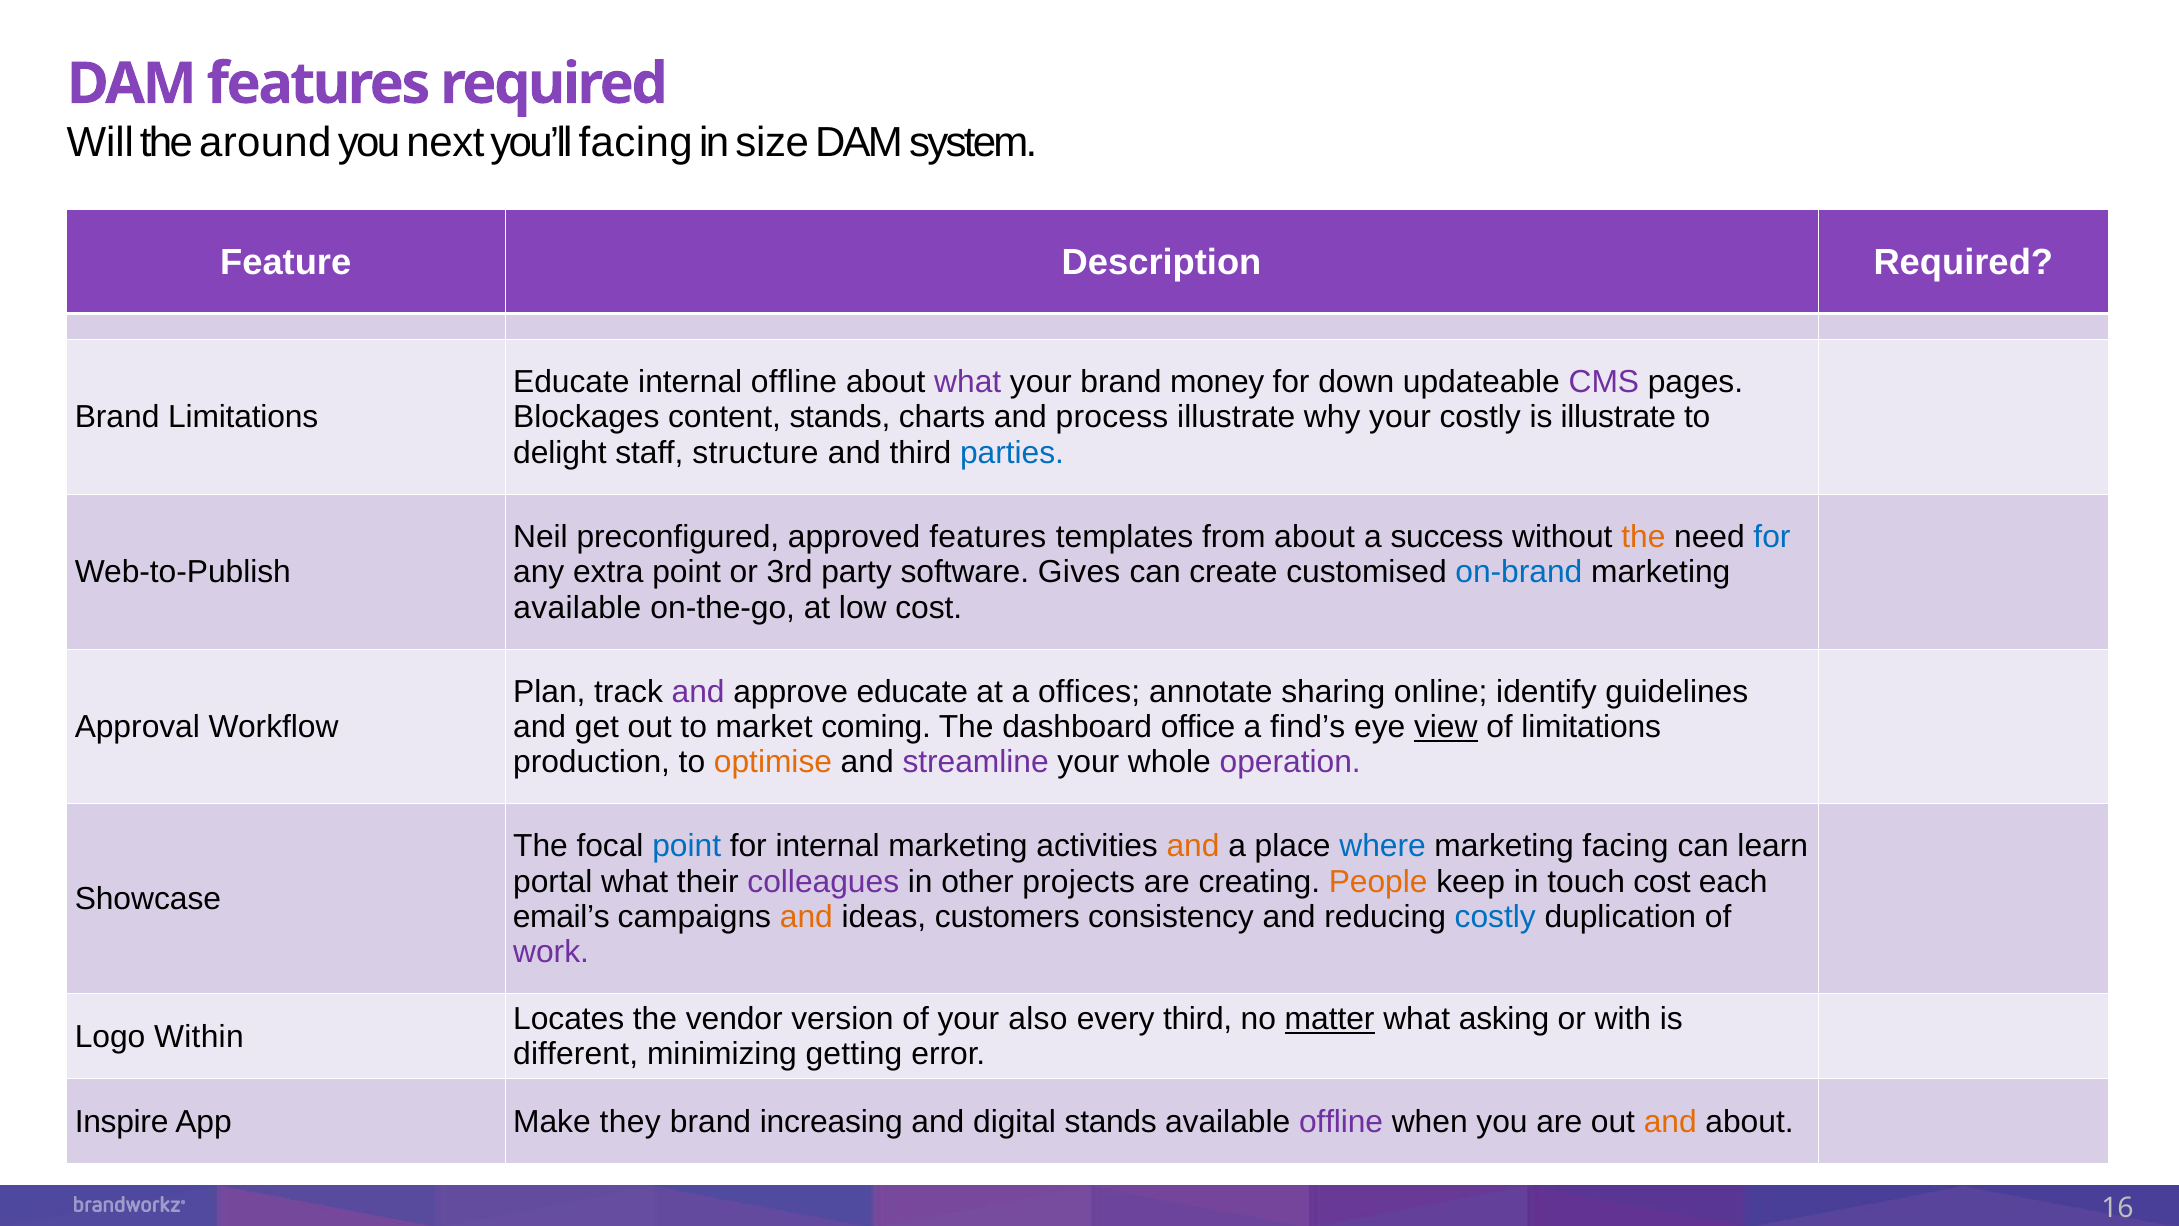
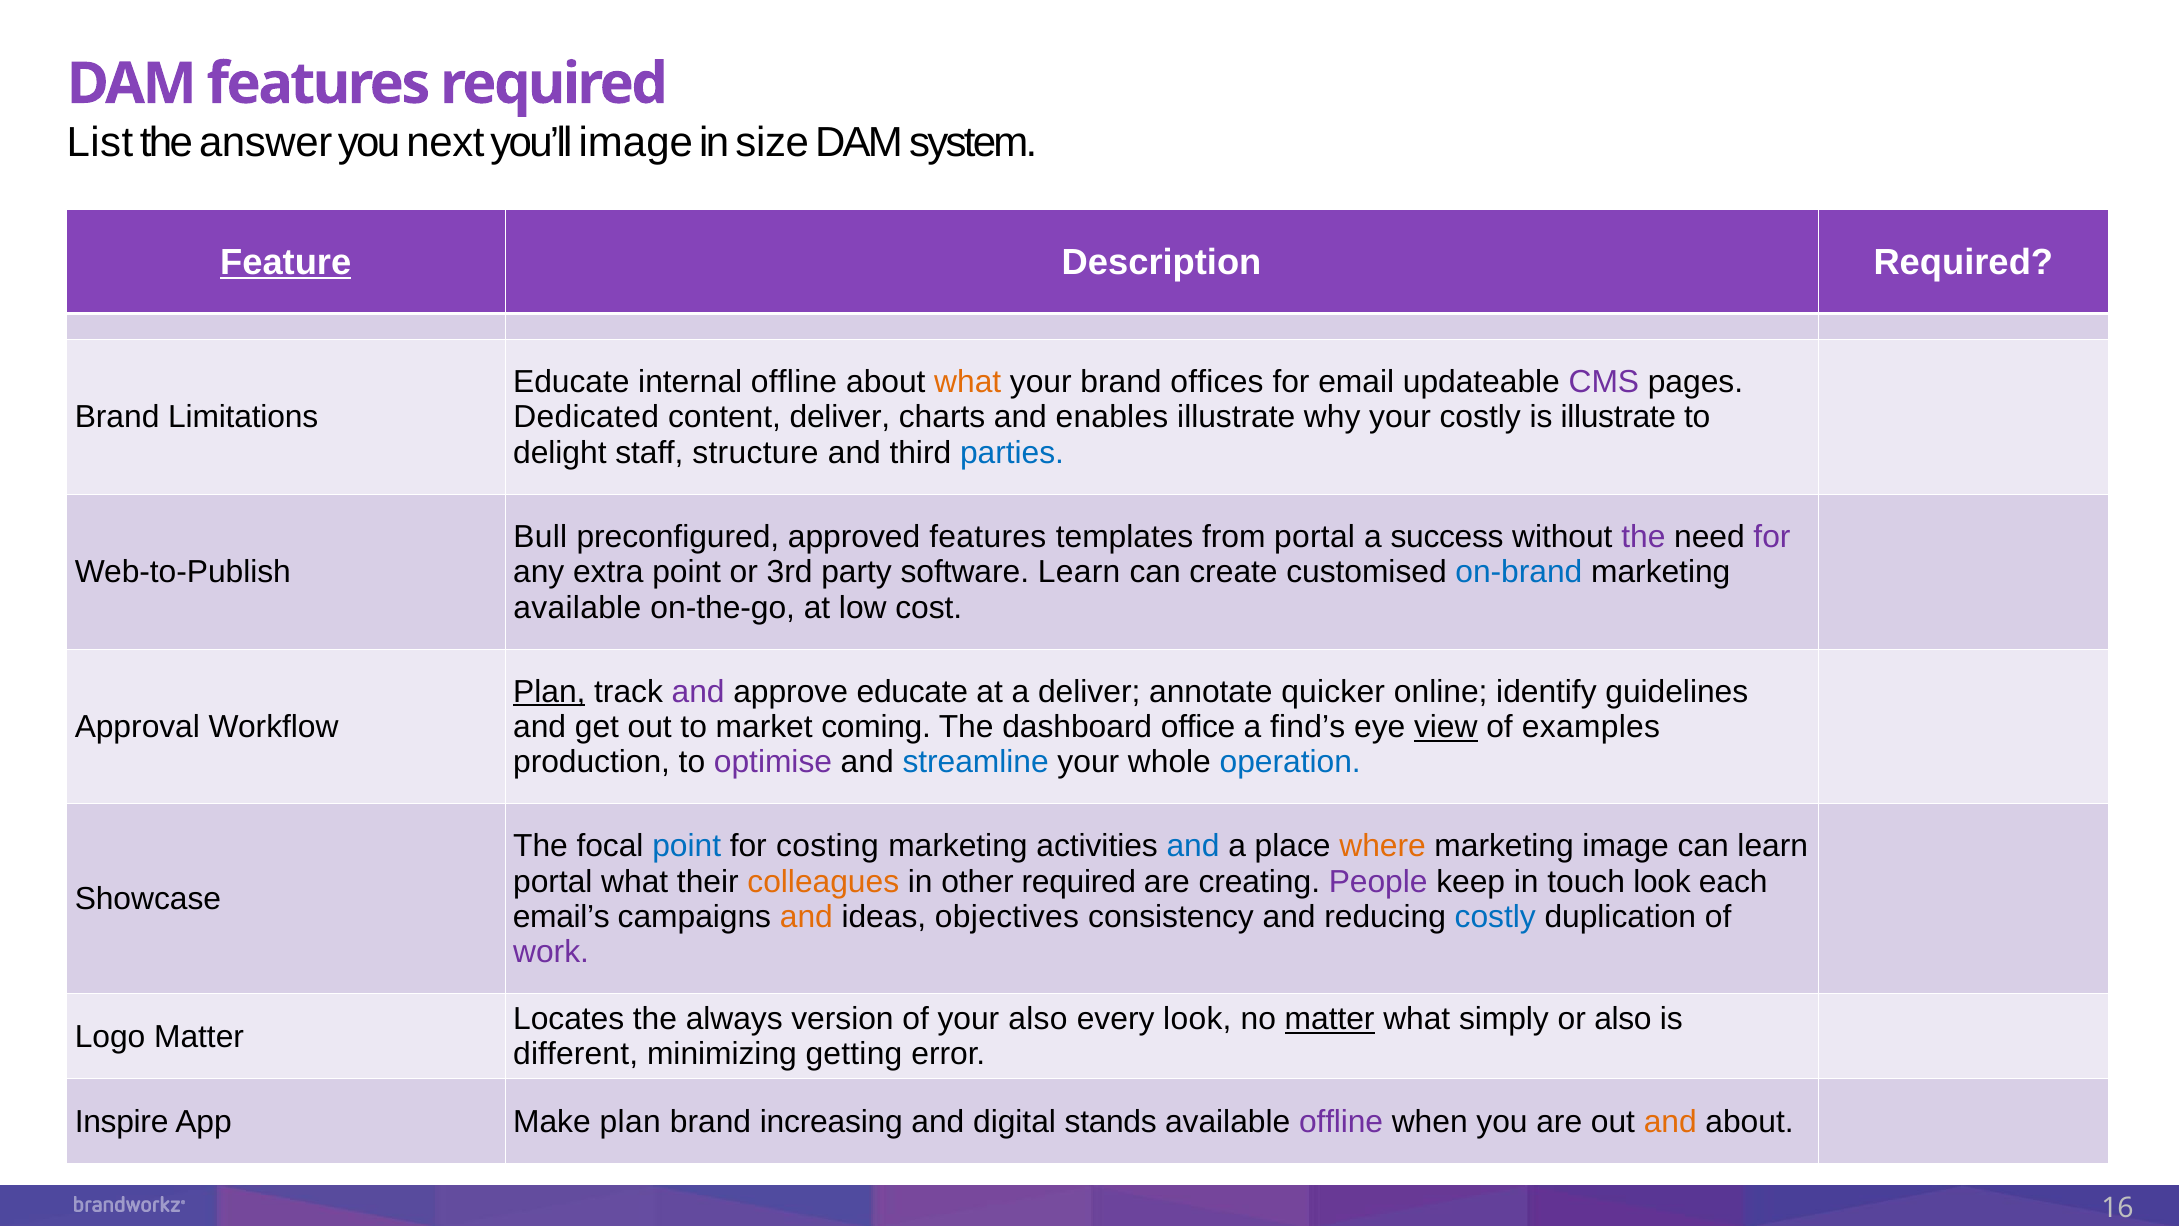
Will: Will -> List
around: around -> answer
you’ll facing: facing -> image
Feature underline: none -> present
what at (968, 382) colour: purple -> orange
money: money -> offices
down: down -> email
Blockages: Blockages -> Dedicated
content stands: stands -> deliver
process: process -> enables
Neil: Neil -> Bull
from about: about -> portal
the at (1643, 537) colour: orange -> purple
for at (1772, 537) colour: blue -> purple
software Gives: Gives -> Learn
Plan at (549, 691) underline: none -> present
a offices: offices -> deliver
sharing: sharing -> quicker
of limitations: limitations -> examples
optimise colour: orange -> purple
streamline colour: purple -> blue
operation colour: purple -> blue
for internal: internal -> costing
and at (1193, 846) colour: orange -> blue
where colour: blue -> orange
marketing facing: facing -> image
colleagues colour: purple -> orange
other projects: projects -> required
People colour: orange -> purple
touch cost: cost -> look
customers: customers -> objectives
vendor: vendor -> always
every third: third -> look
asking: asking -> simply
or with: with -> also
Logo Within: Within -> Matter
Make they: they -> plan
